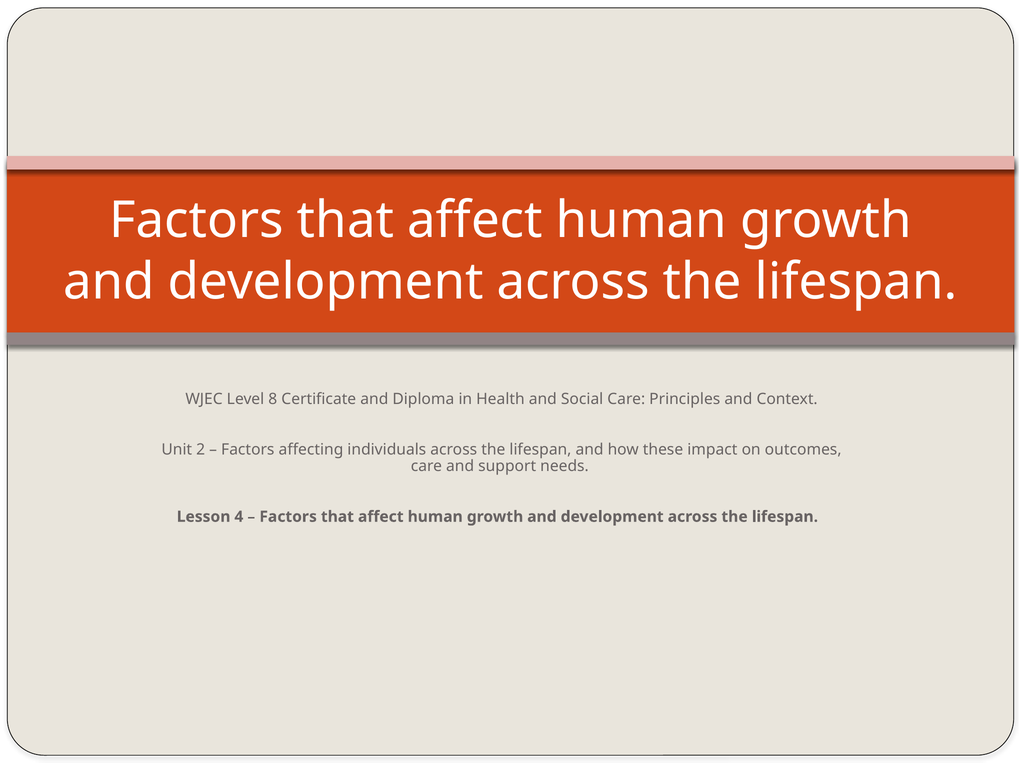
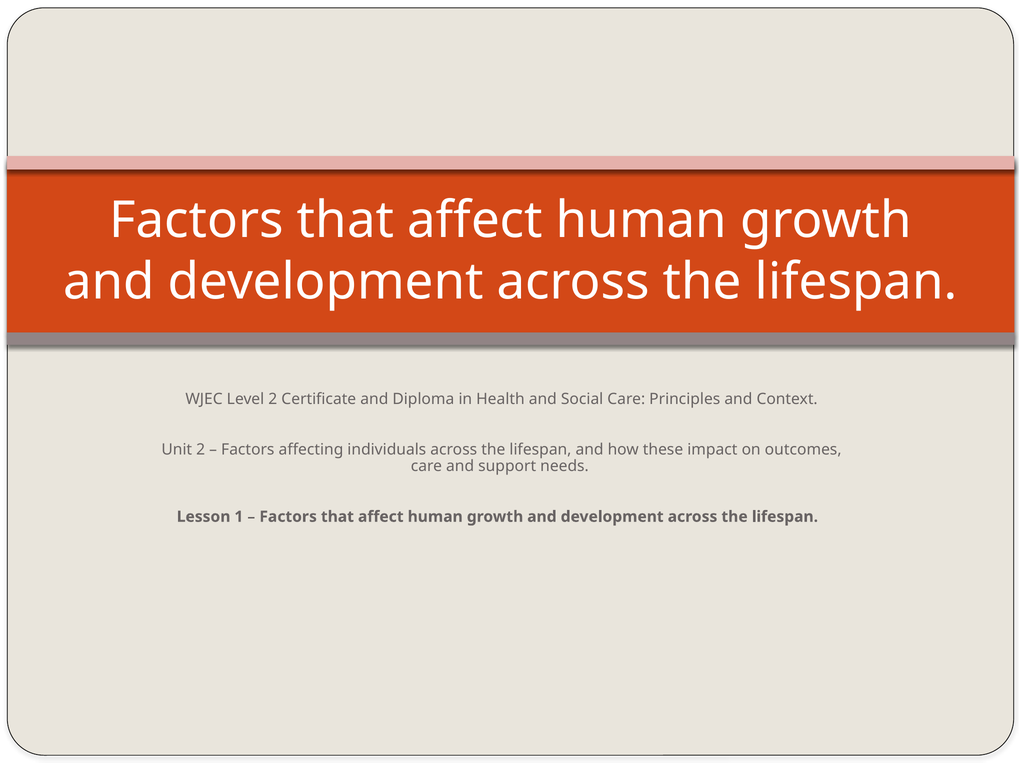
Level 8: 8 -> 2
4: 4 -> 1
